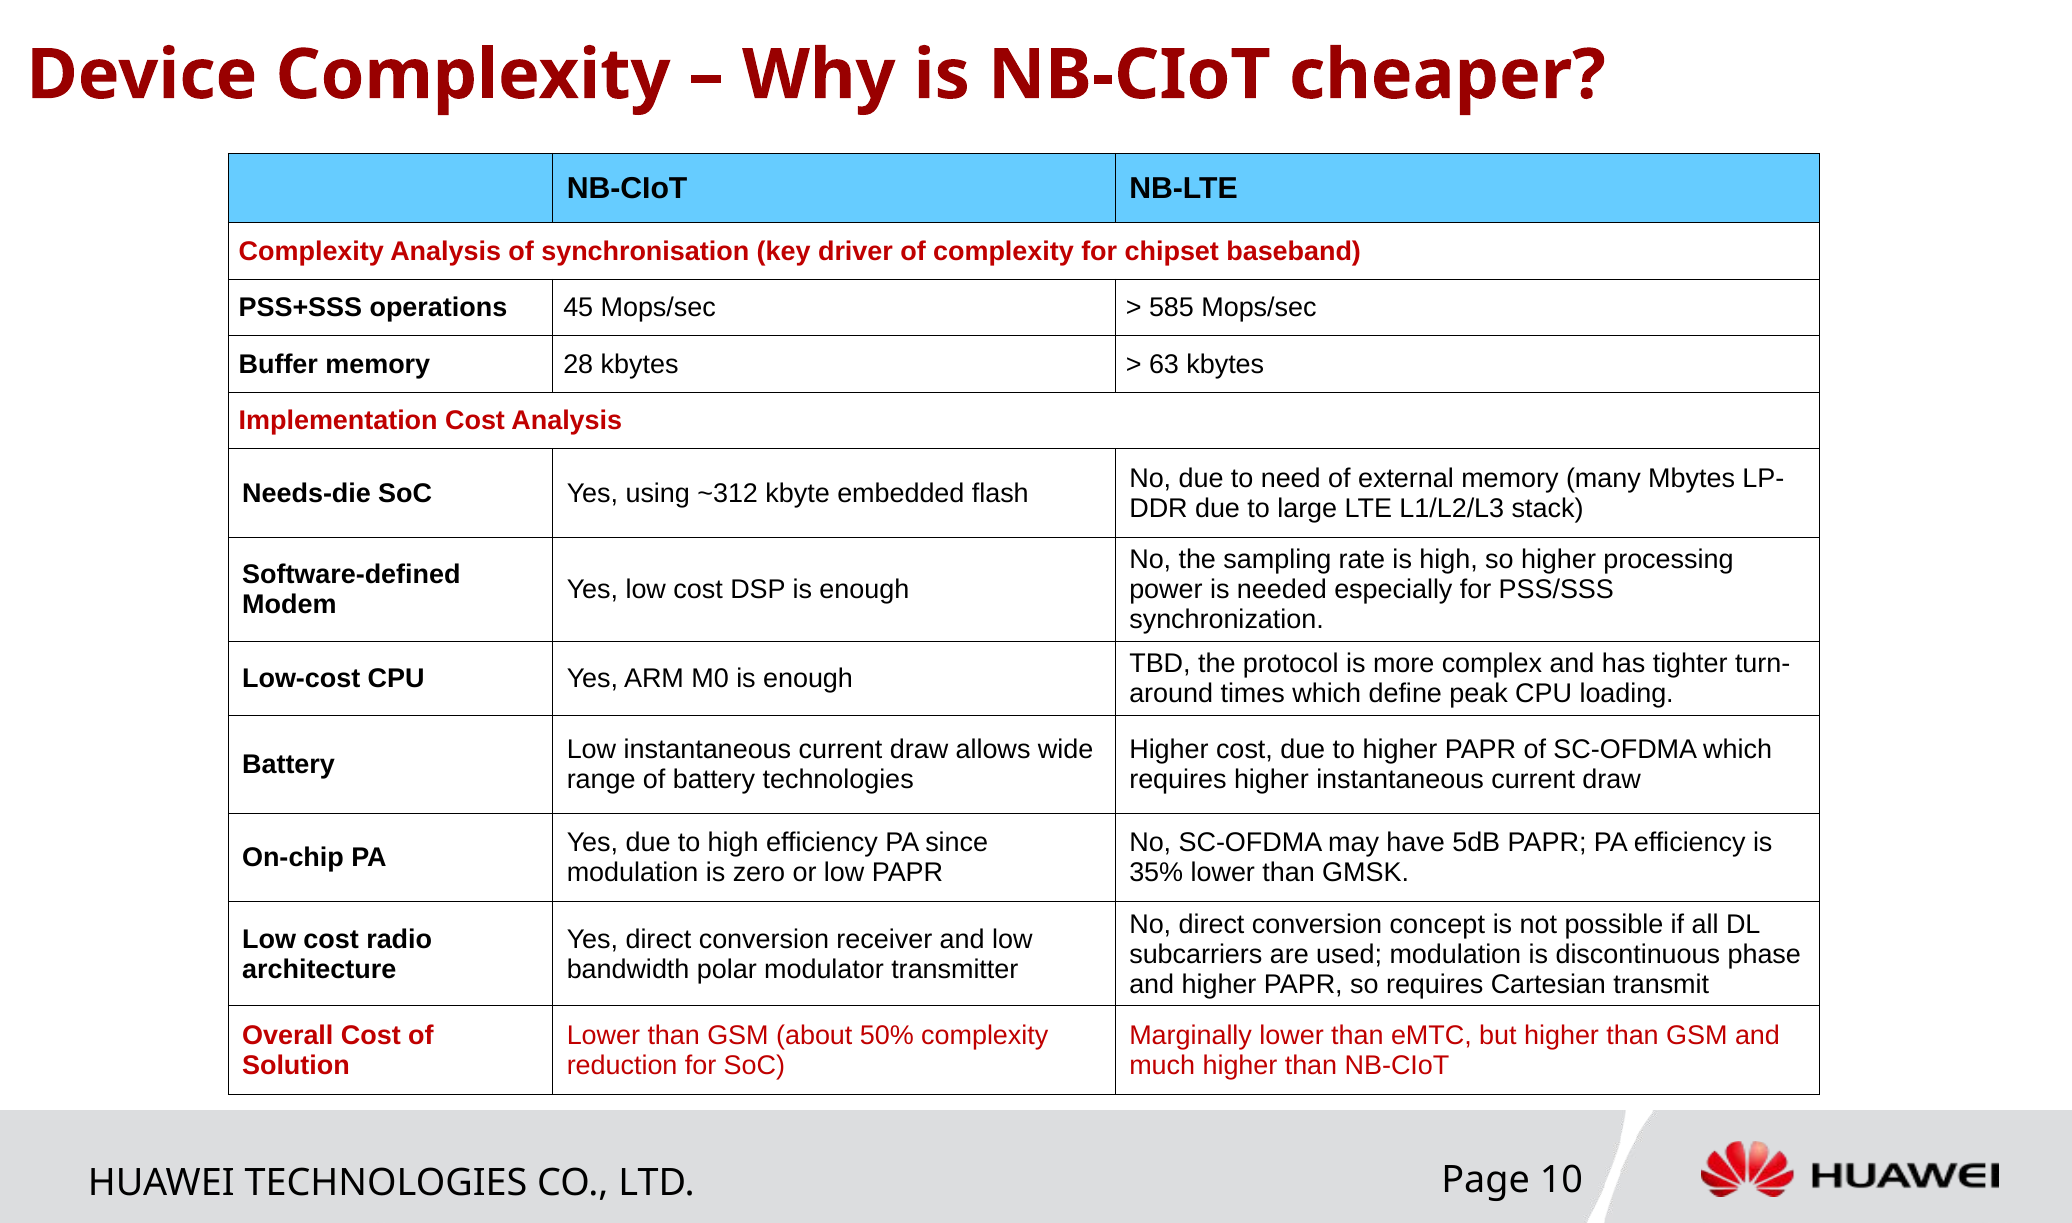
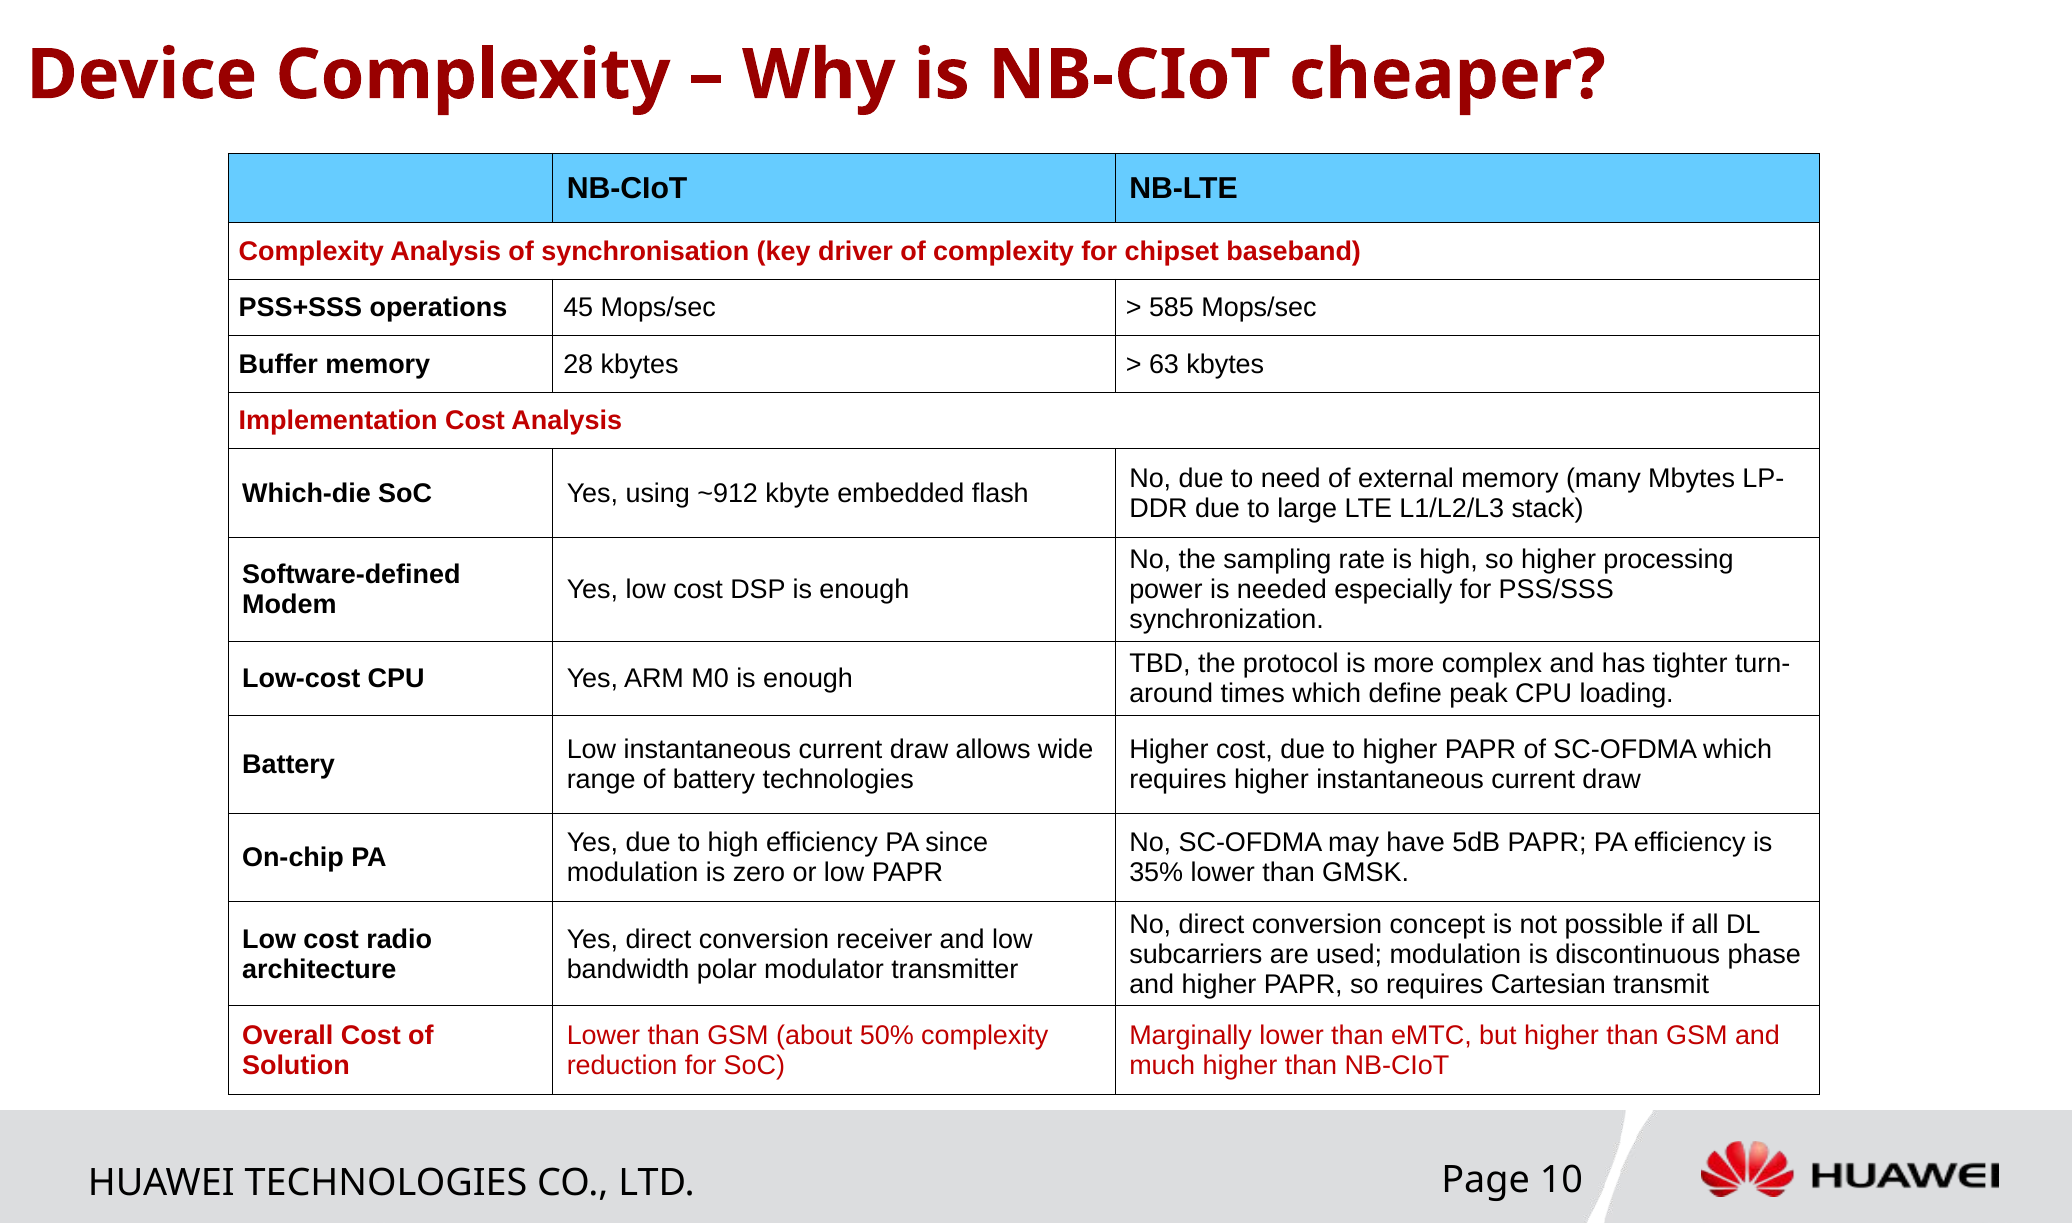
Needs-die: Needs-die -> Which-die
~312: ~312 -> ~912
